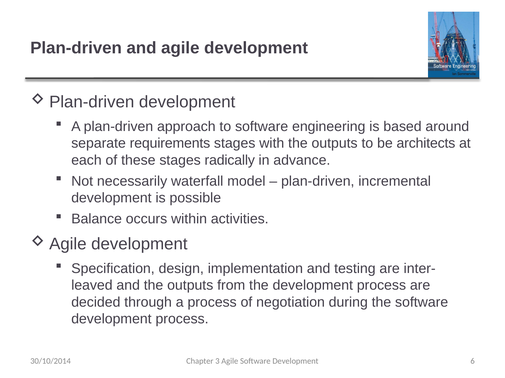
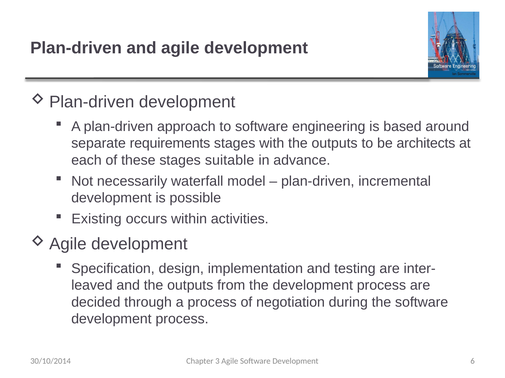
radically: radically -> suitable
Balance: Balance -> Existing
